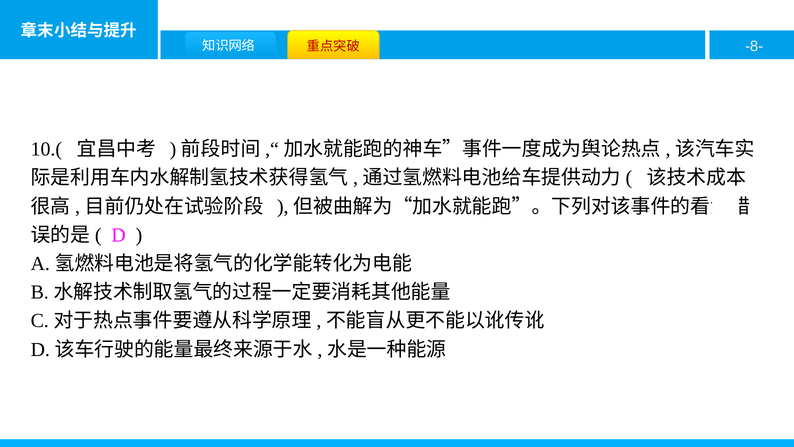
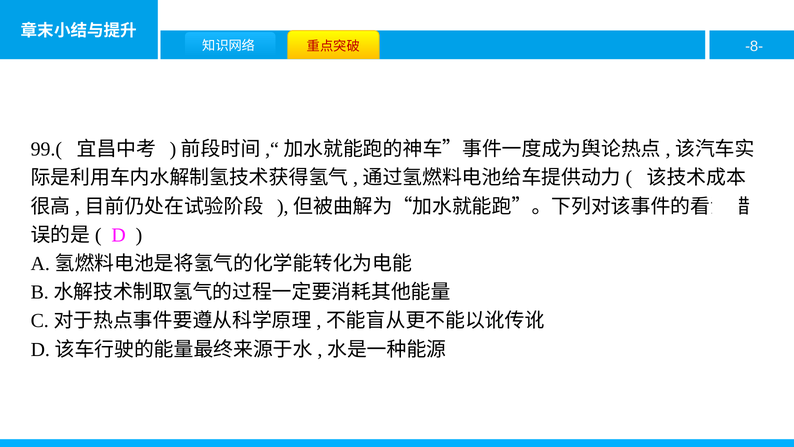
10.(: 10.( -> 99.(
